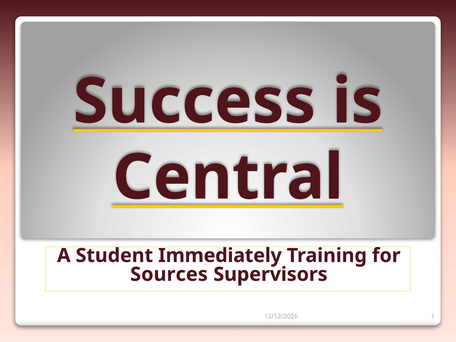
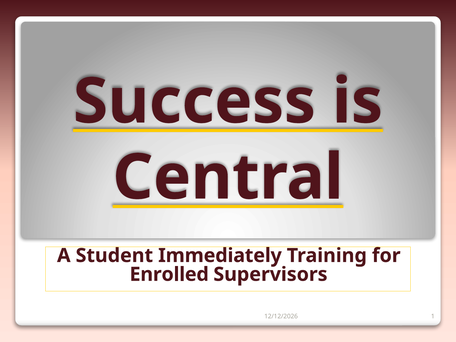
Sources: Sources -> Enrolled
